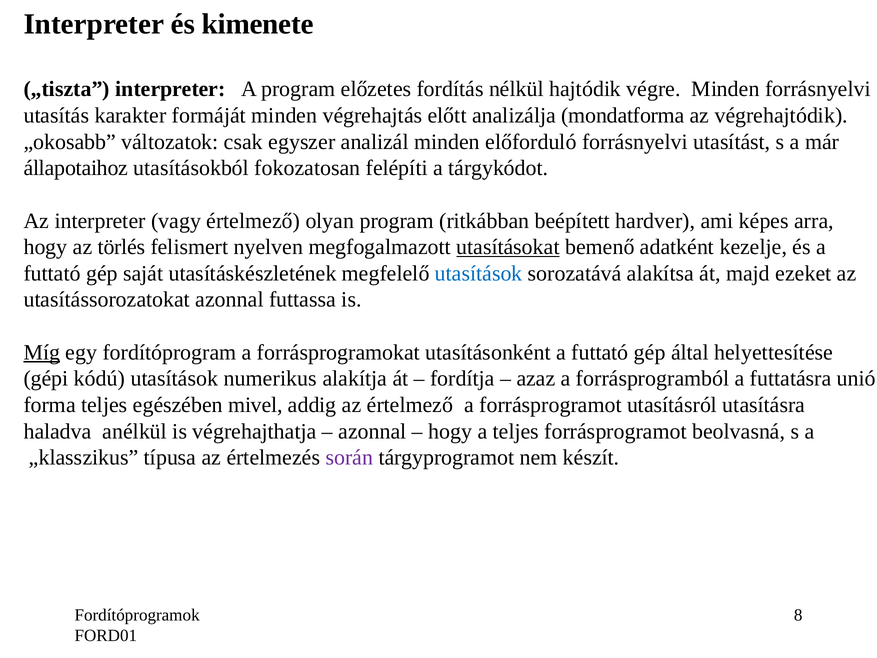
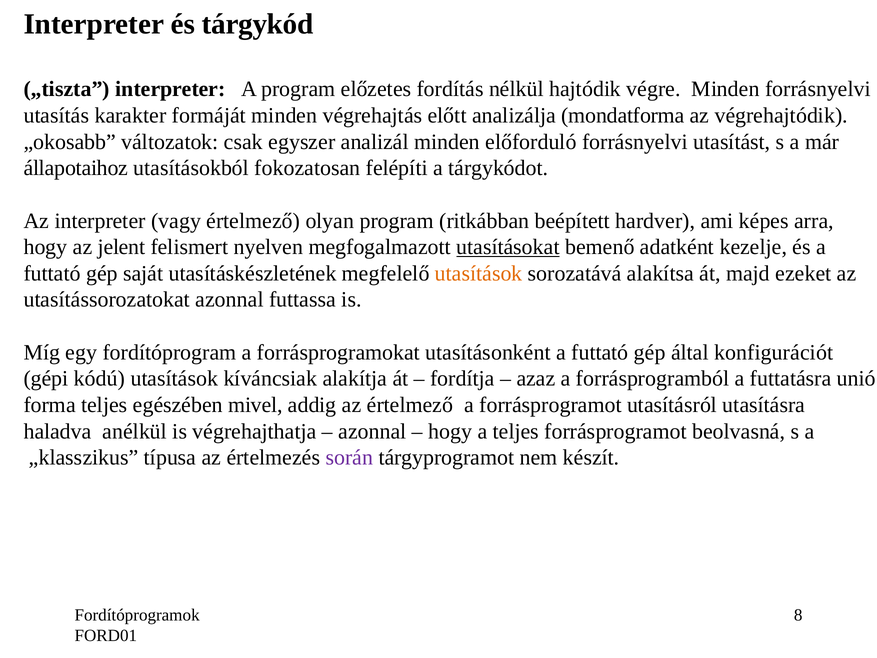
kimenete: kimenete -> tárgykód
törlés: törlés -> jelent
utasítások at (479, 273) colour: blue -> orange
Míg underline: present -> none
helyettesítése: helyettesítése -> konfigurációt
numerikus: numerikus -> kíváncsiak
